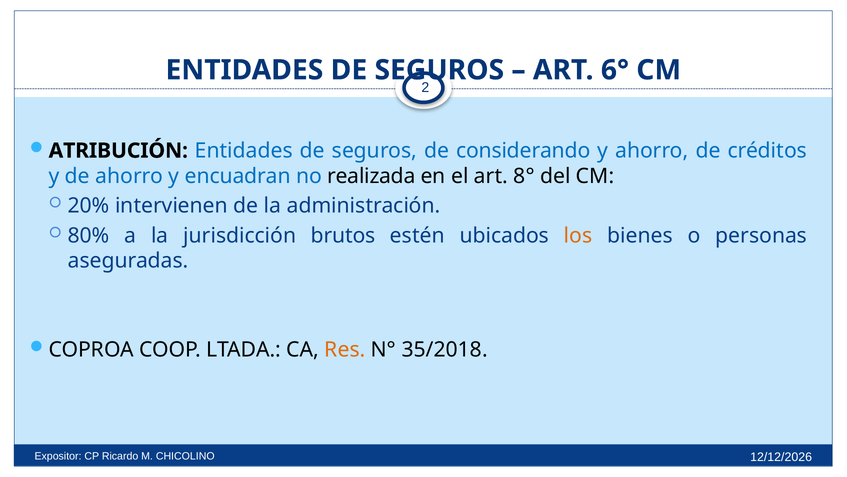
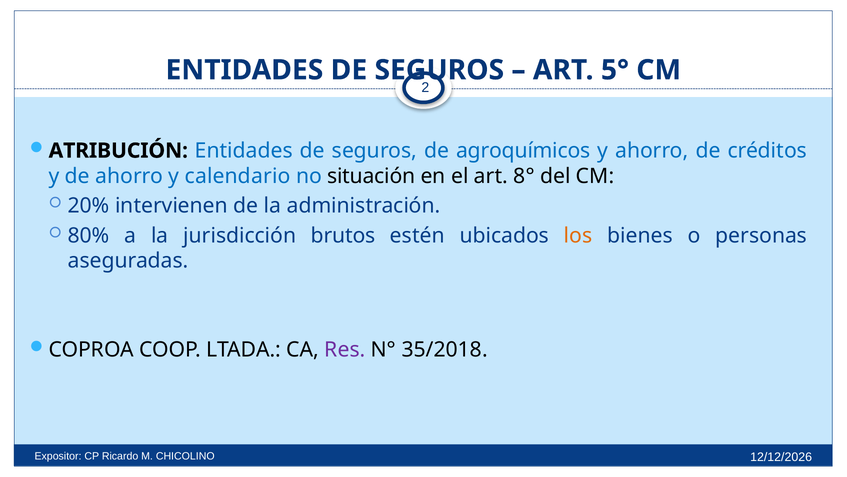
6°: 6° -> 5°
considerando: considerando -> agroquímicos
encuadran: encuadran -> calendario
realizada: realizada -> situación
Res colour: orange -> purple
